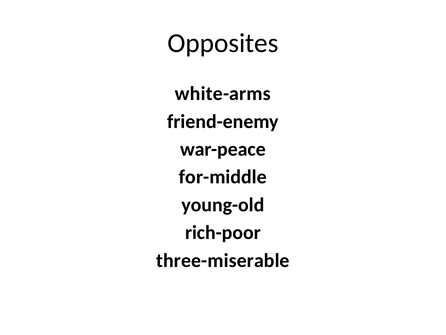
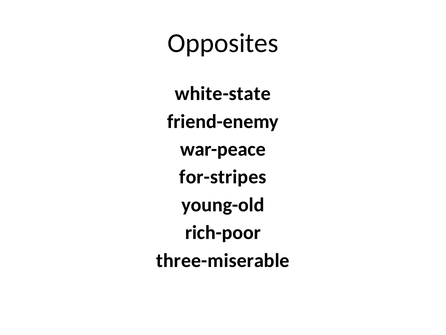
white-arms: white-arms -> white-state
for-middle: for-middle -> for-stripes
